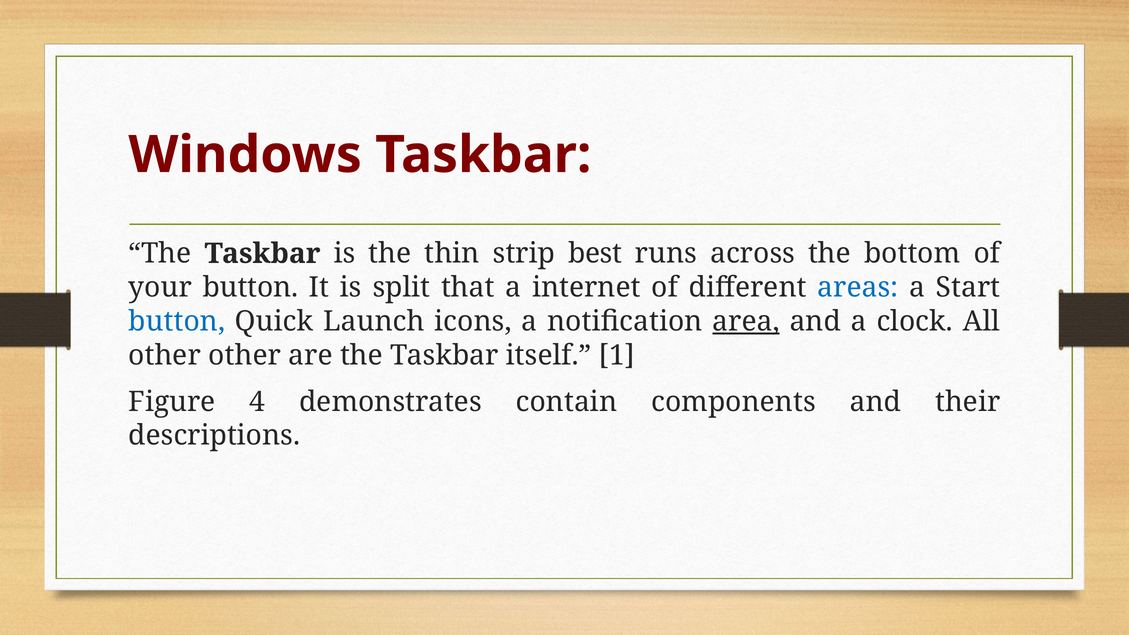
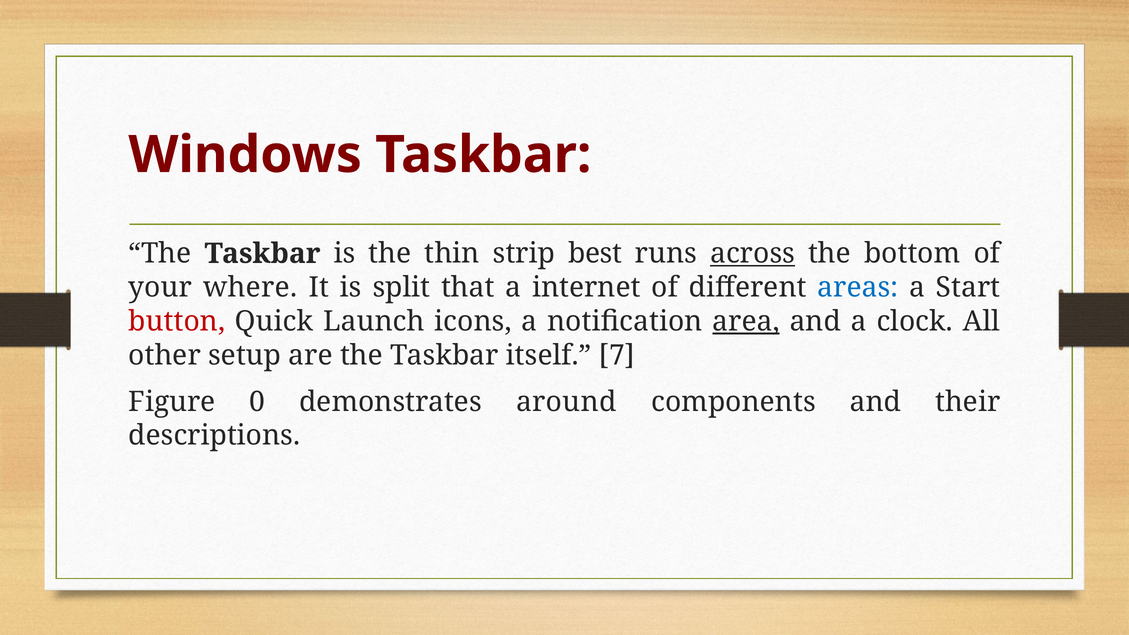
across underline: none -> present
your button: button -> where
button at (177, 321) colour: blue -> red
other other: other -> setup
1: 1 -> 7
4: 4 -> 0
contain: contain -> around
